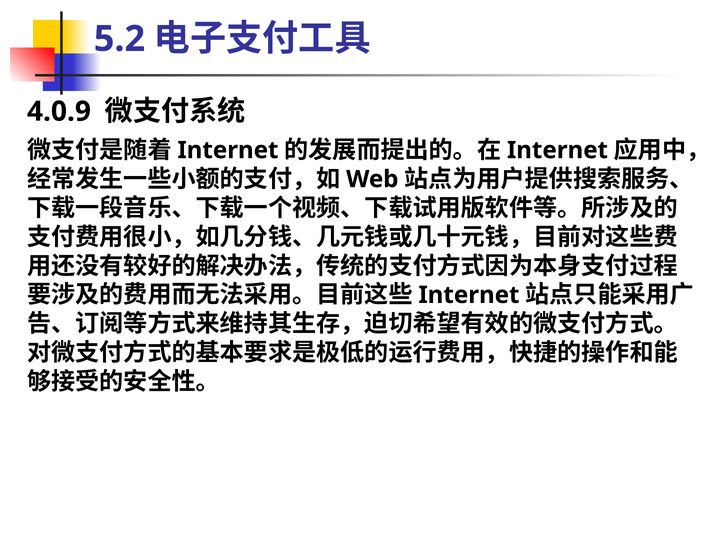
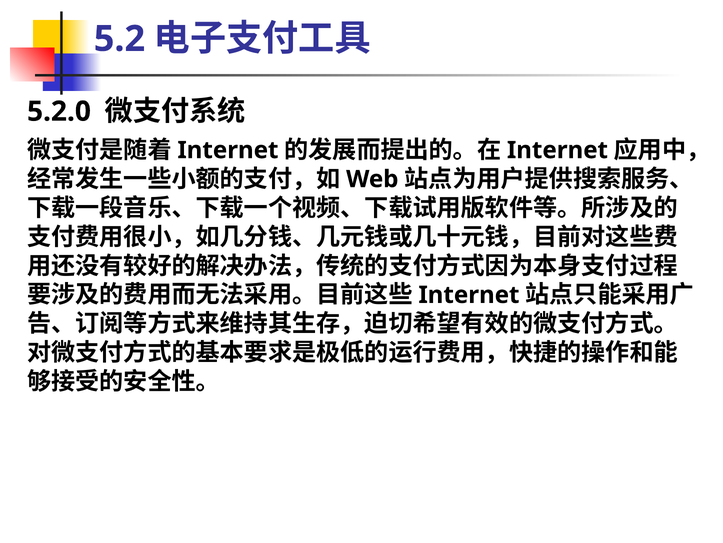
4.0.9: 4.0.9 -> 5.2.0
